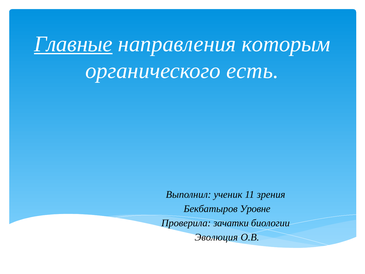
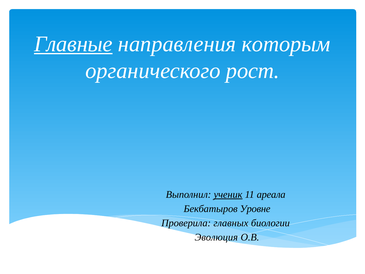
есть: есть -> рост
ученик underline: none -> present
зрения: зрения -> ареала
зачатки: зачатки -> главных
